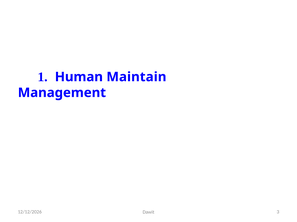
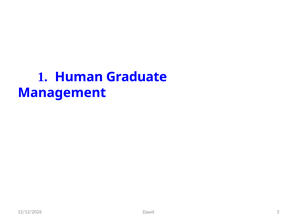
Maintain: Maintain -> Graduate
